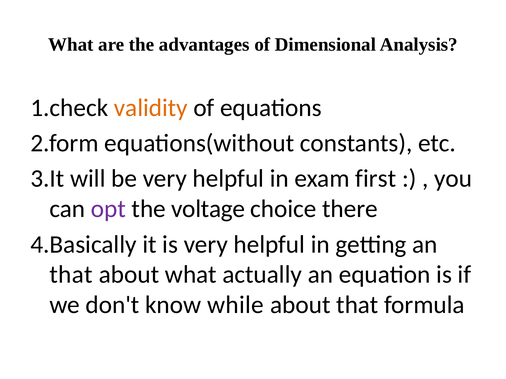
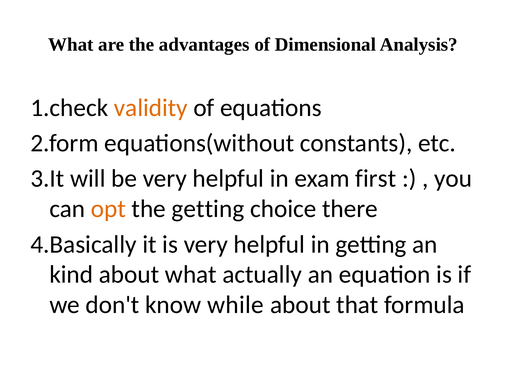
opt colour: purple -> orange
the voltage: voltage -> getting
that at (71, 275): that -> kind
